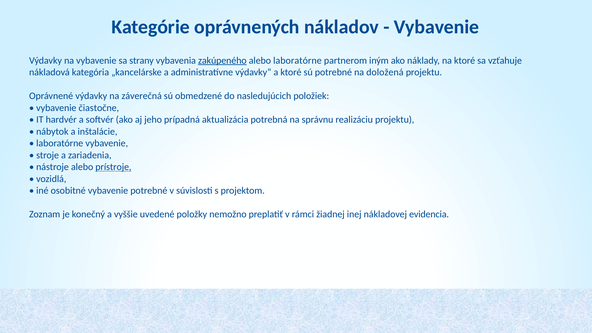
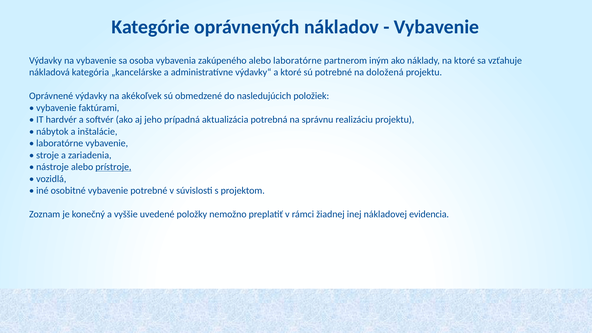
strany: strany -> osoba
zakúpeného underline: present -> none
záverečná: záverečná -> akékoľvek
čiastočne: čiastočne -> faktúrami
